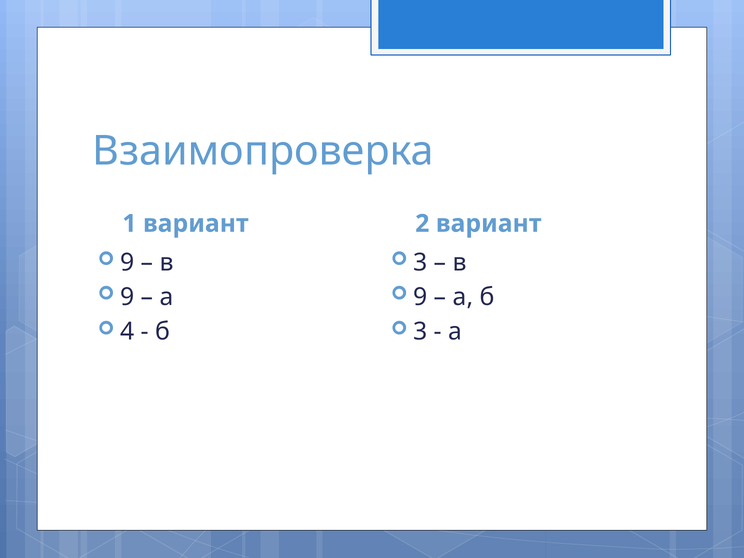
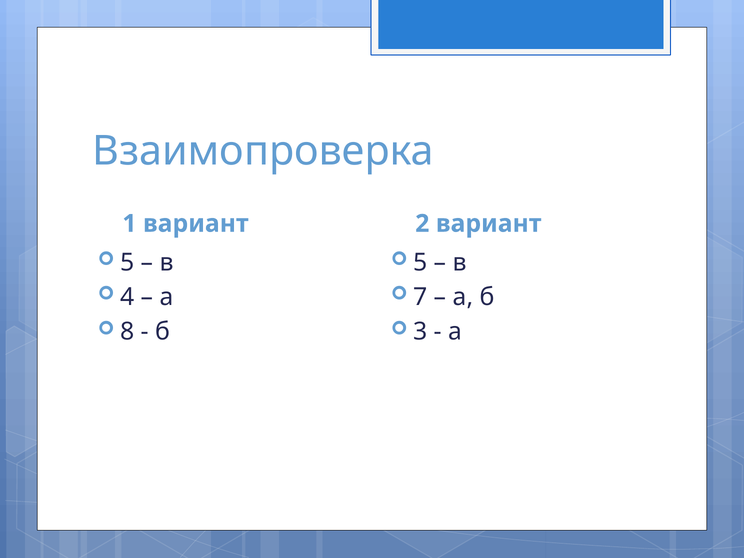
9 at (127, 262): 9 -> 5
3 at (420, 262): 3 -> 5
9 at (127, 297): 9 -> 4
9 at (420, 297): 9 -> 7
4: 4 -> 8
